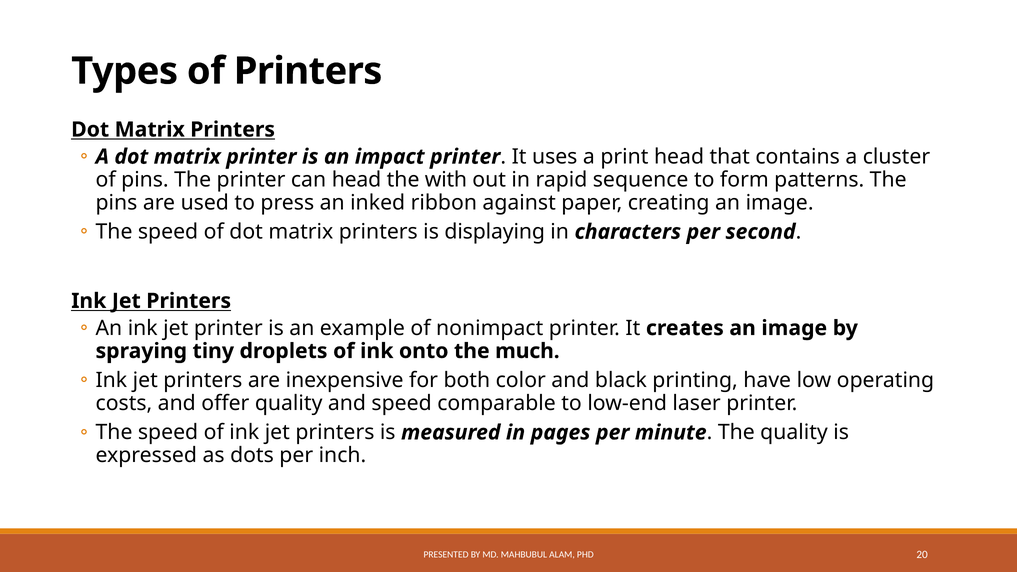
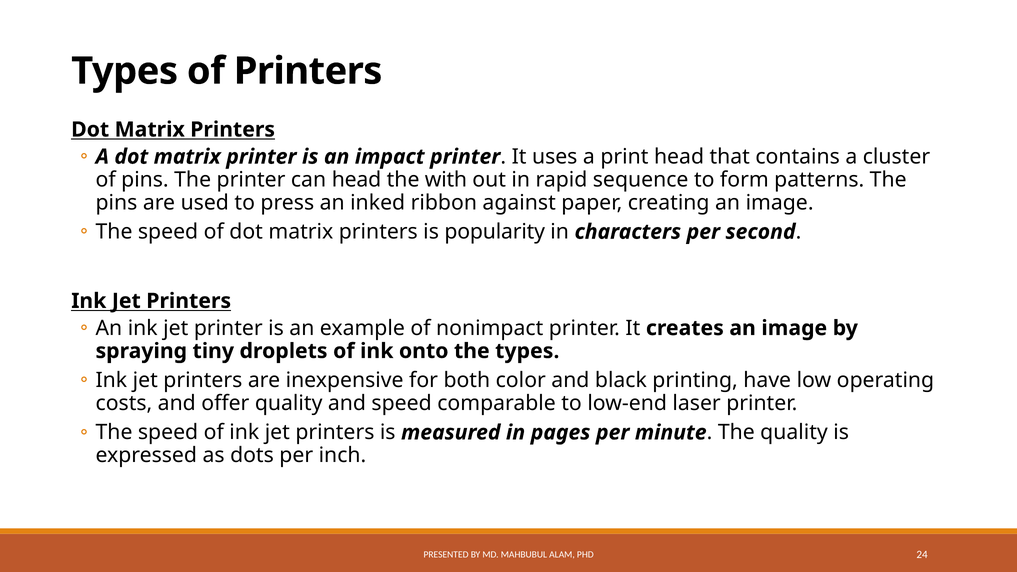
displaying: displaying -> popularity
the much: much -> types
20: 20 -> 24
